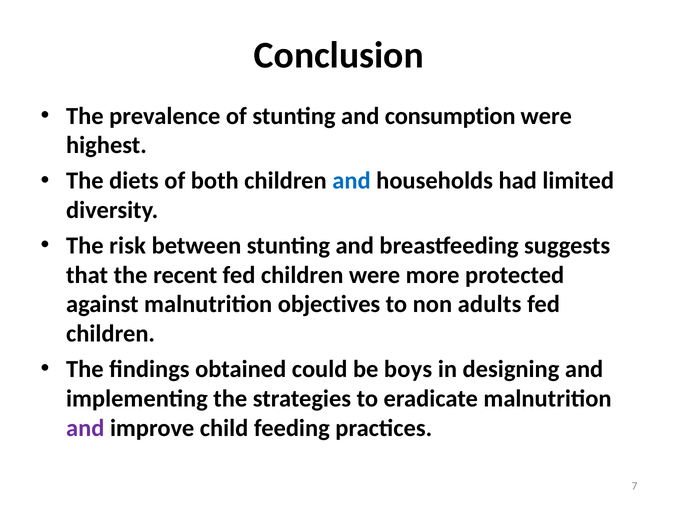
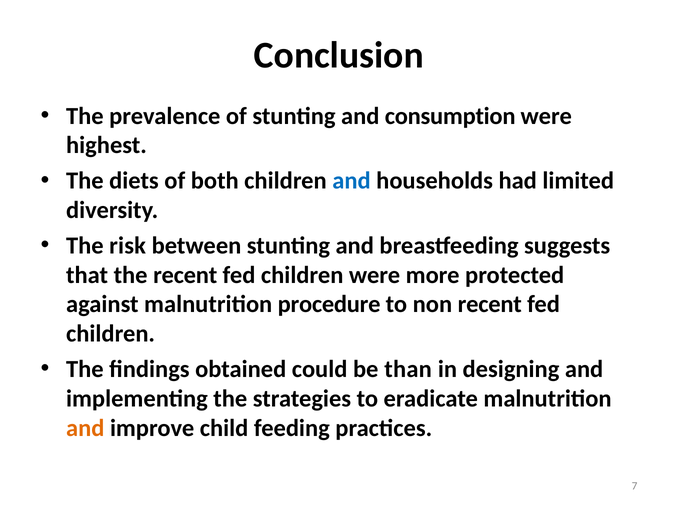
objectives: objectives -> procedure
non adults: adults -> recent
boys: boys -> than
and at (85, 428) colour: purple -> orange
